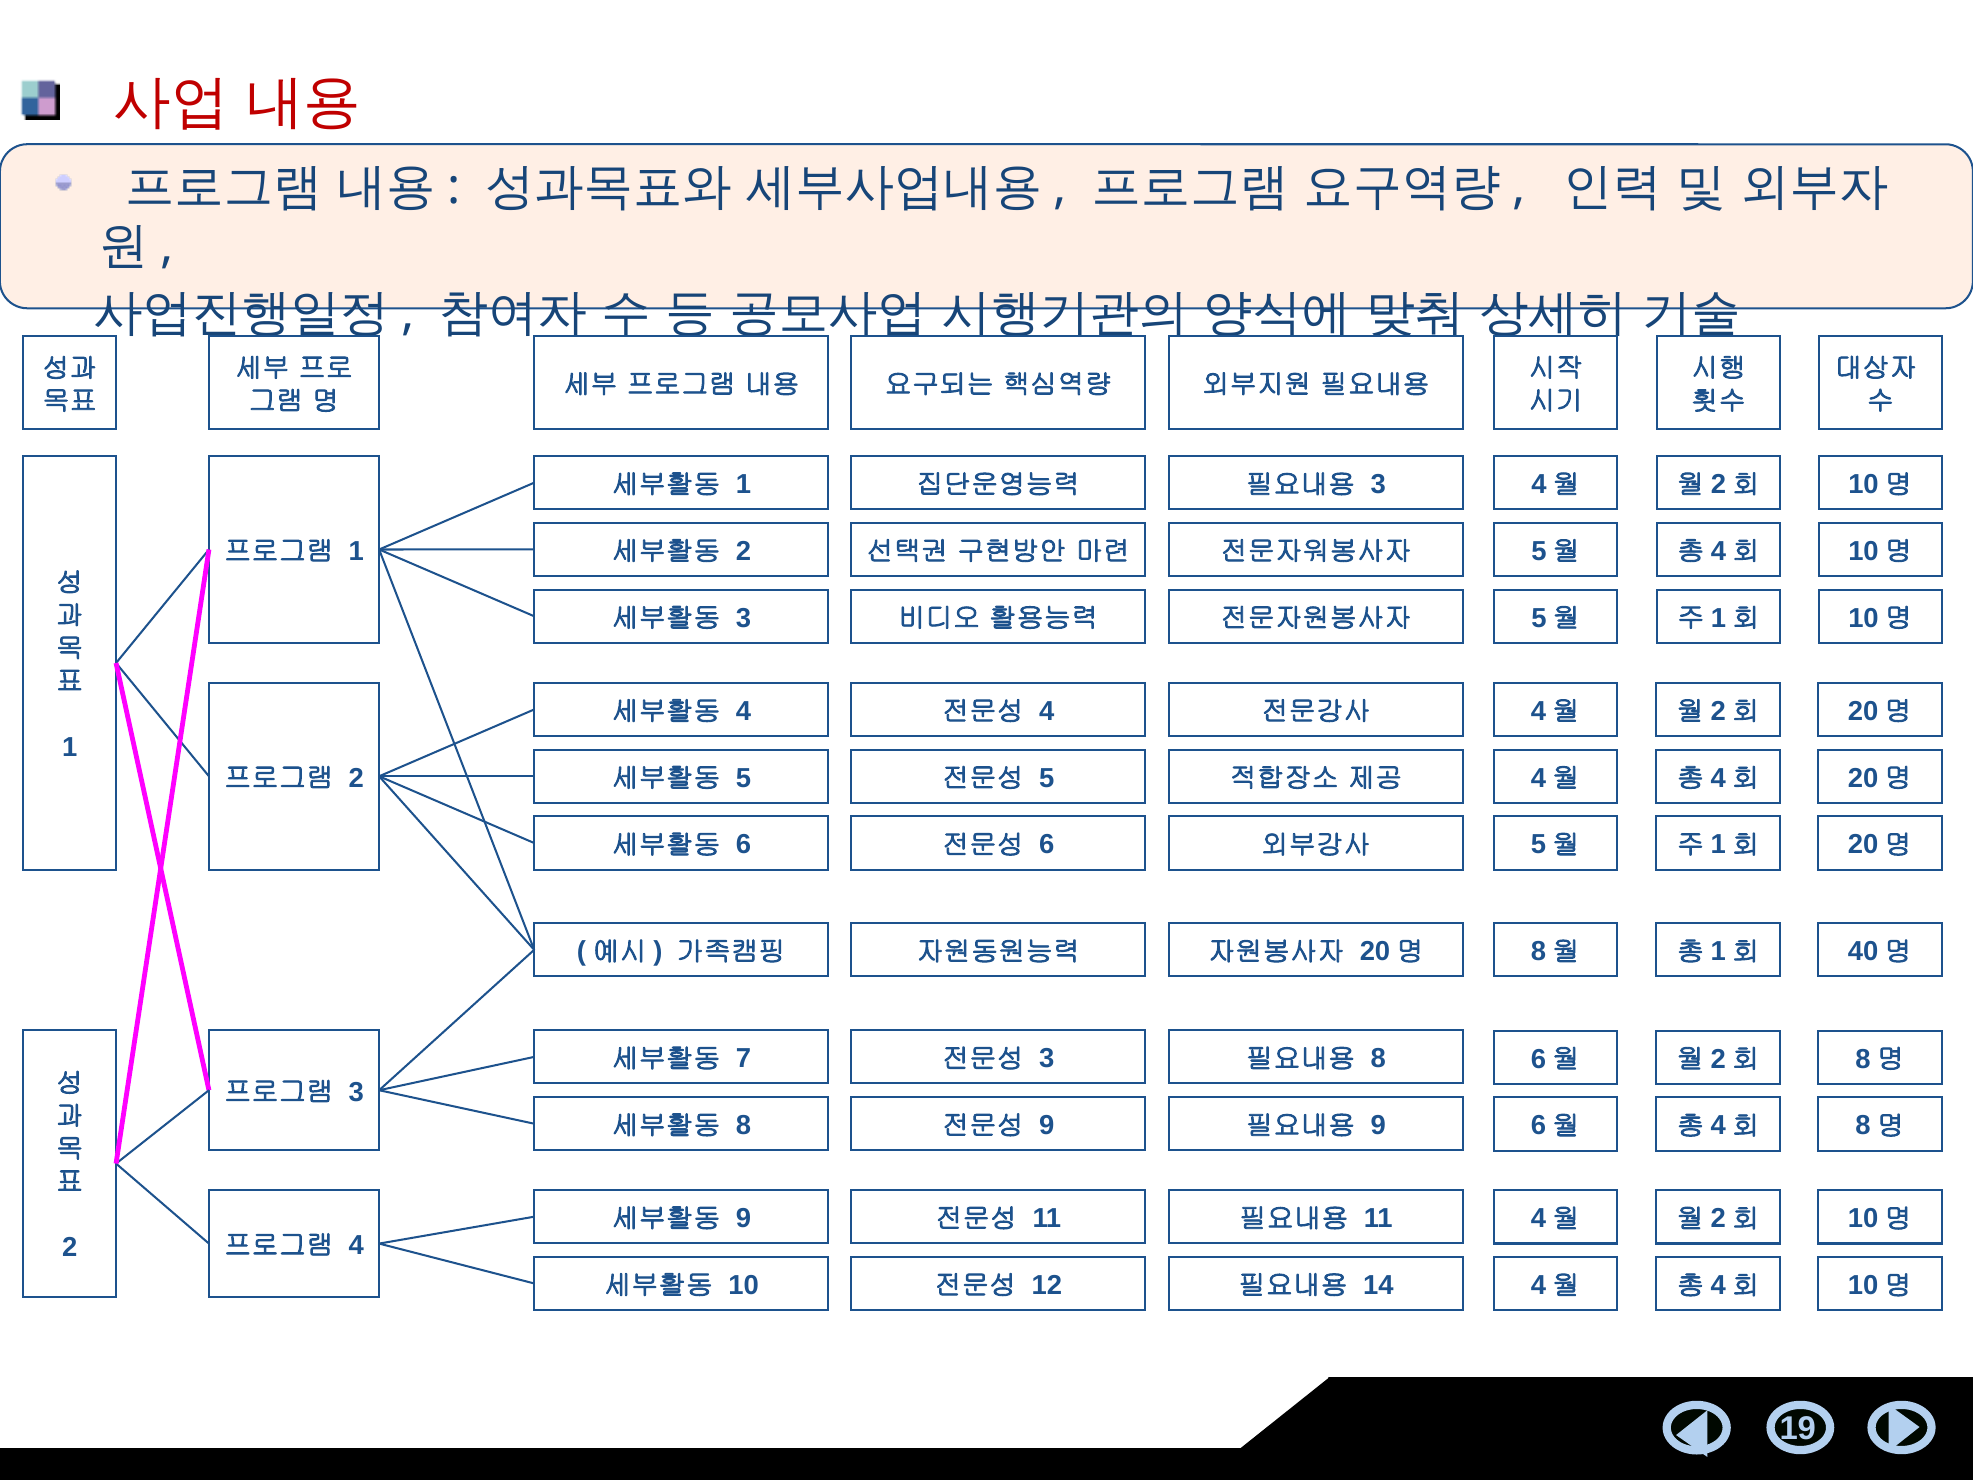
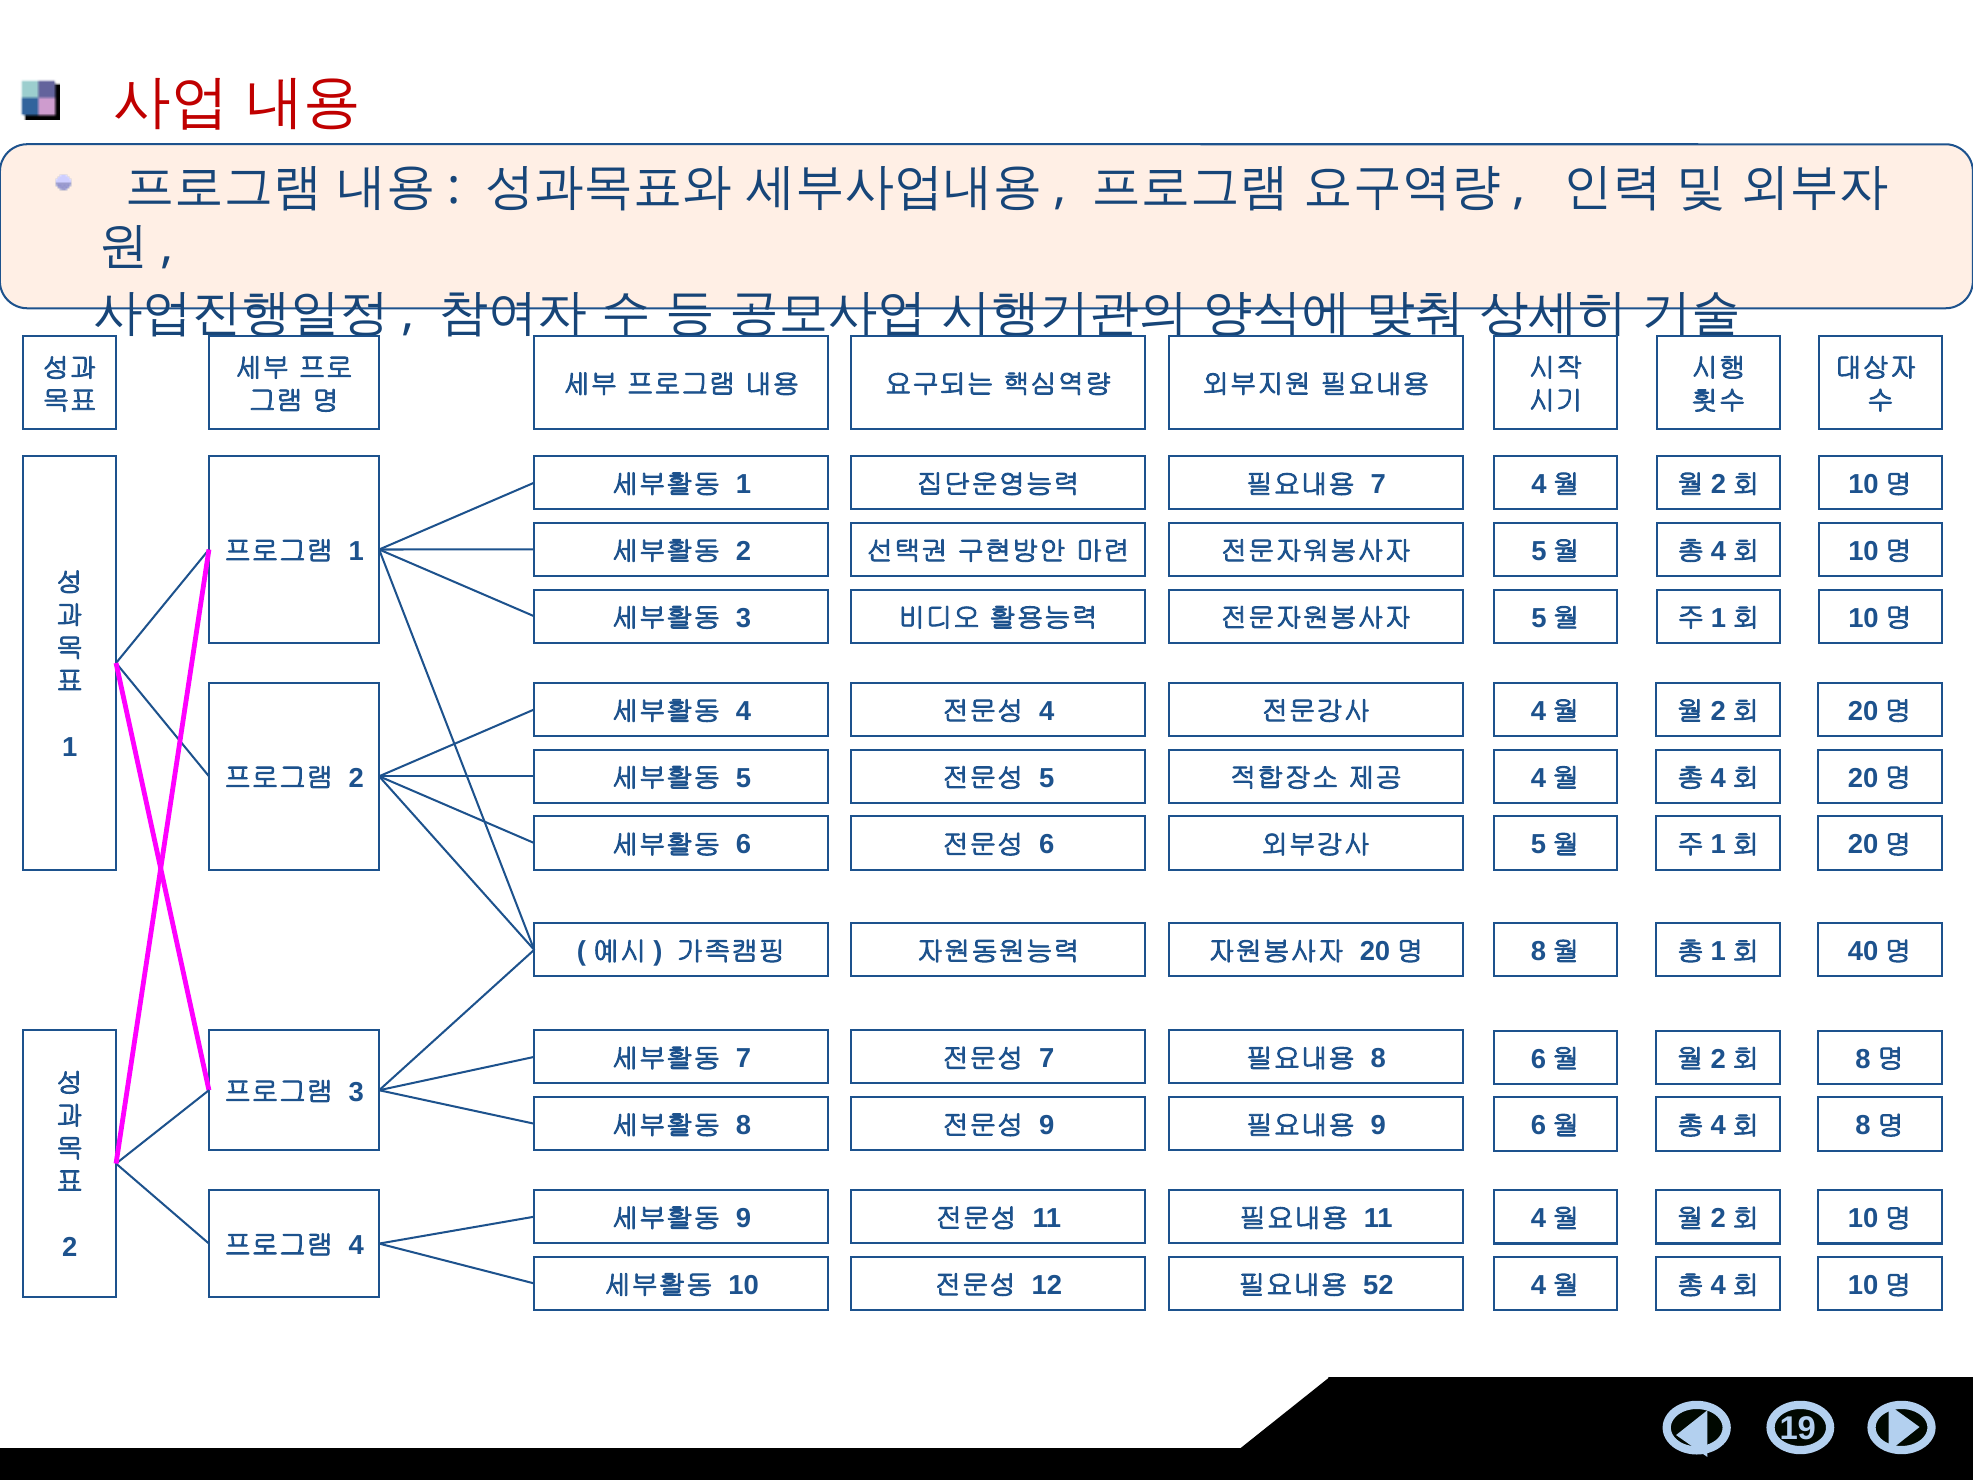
3 at (1378, 485): 3 -> 7
3 at (1047, 1059): 3 -> 7
14: 14 -> 52
